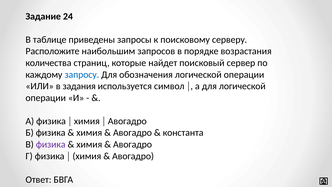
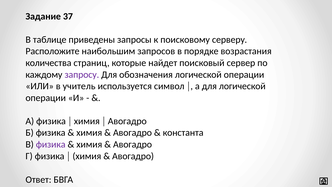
24: 24 -> 37
запросу colour: blue -> purple
задания: задания -> учитель
